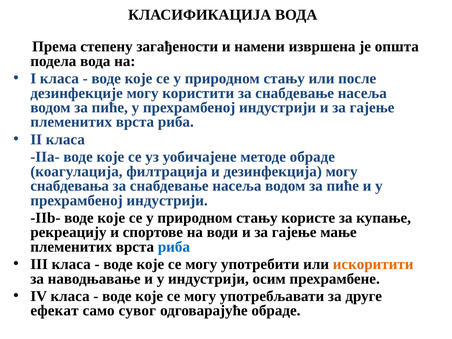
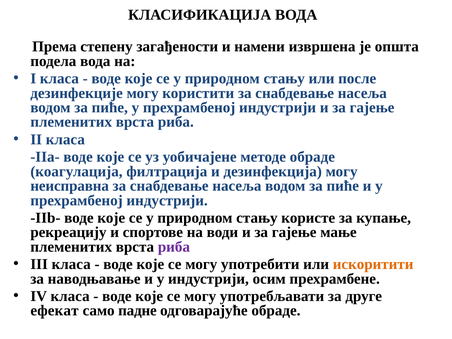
снабдевања: снабдевања -> неисправна
риба at (174, 247) colour: blue -> purple
сувог: сувог -> падне
